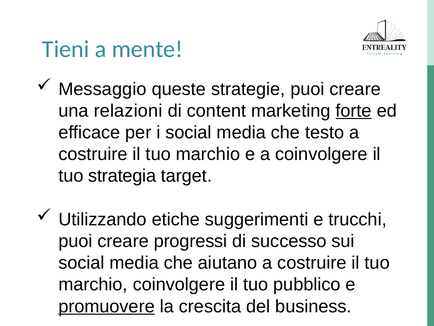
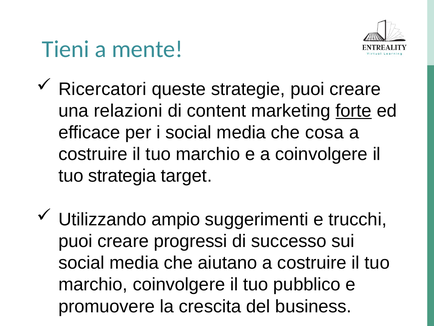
Messaggio: Messaggio -> Ricercatori
testo: testo -> cosa
etiche: etiche -> ampio
promuovere underline: present -> none
